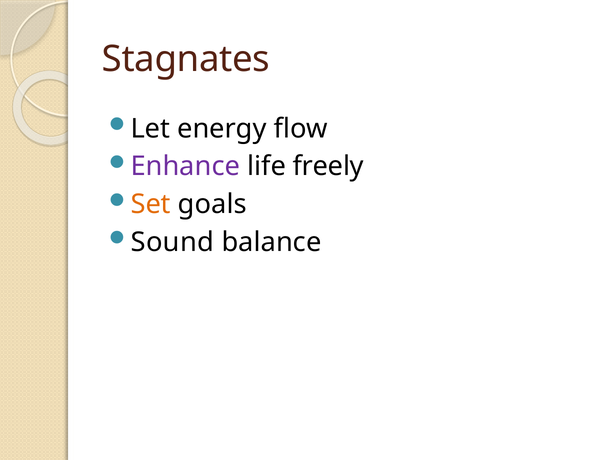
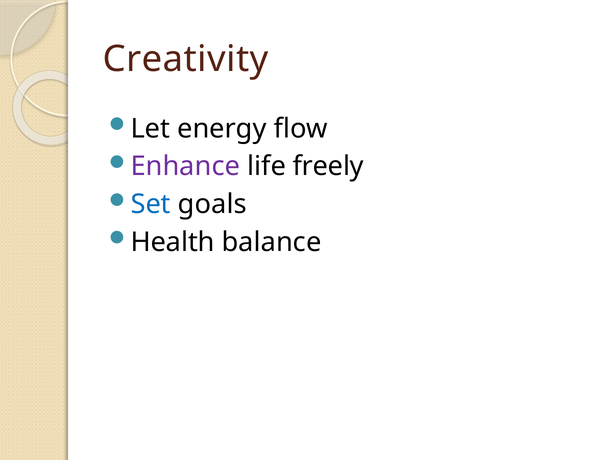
Stagnates: Stagnates -> Creativity
Set colour: orange -> blue
Sound: Sound -> Health
